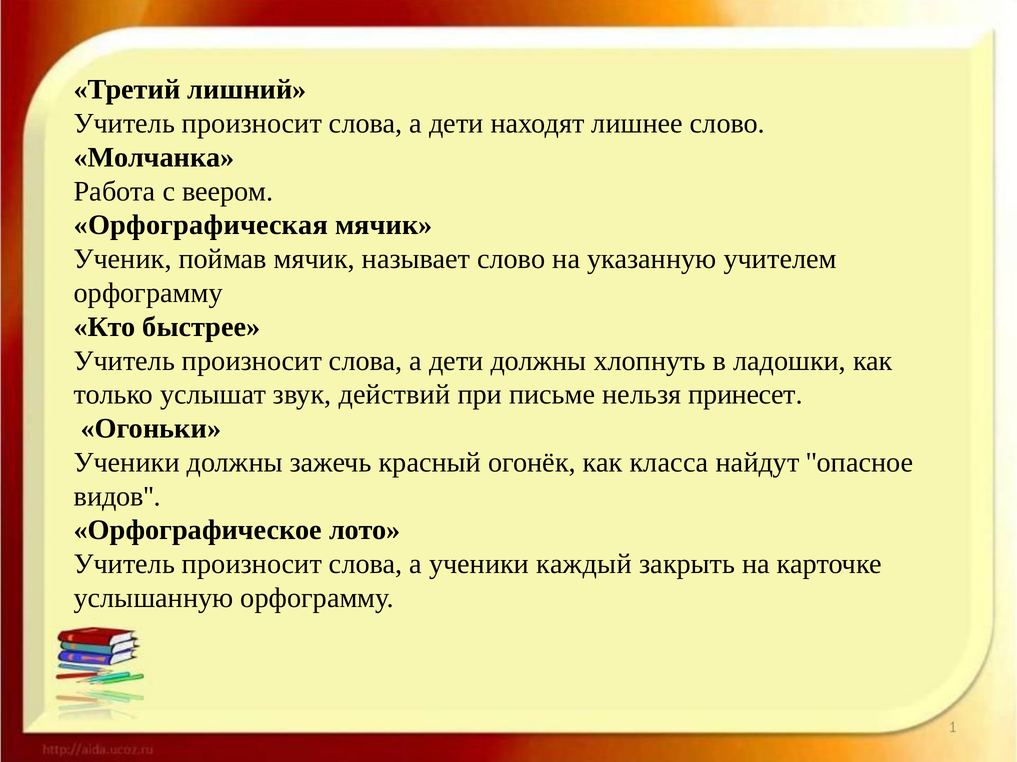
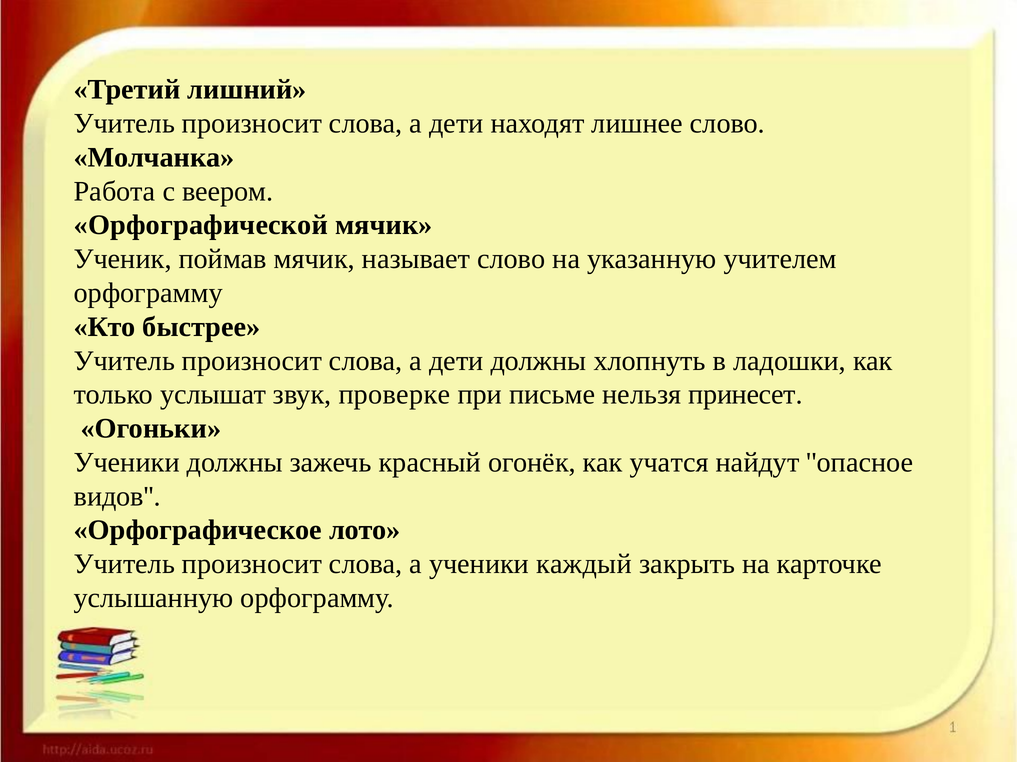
Орфографическая: Орфографическая -> Орфографической
действий: действий -> проверке
класса: класса -> учатся
